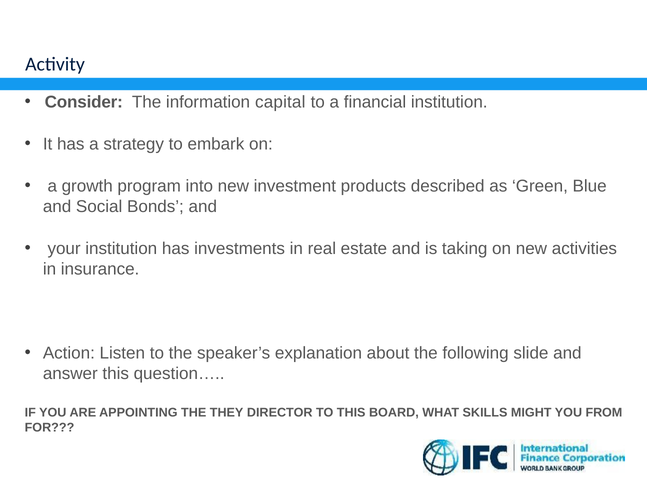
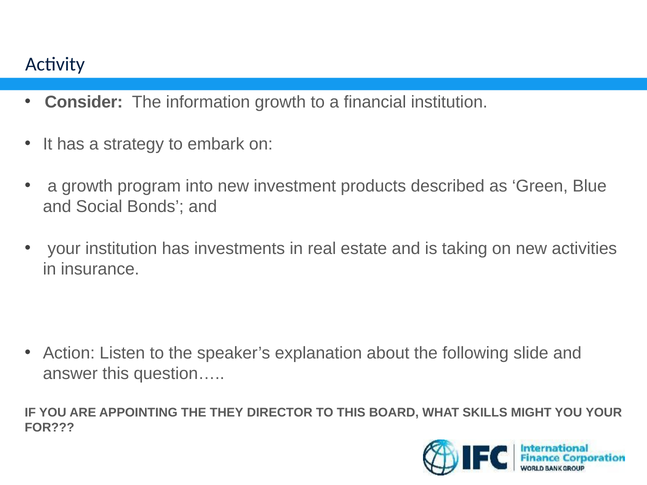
information capital: capital -> growth
YOU FROM: FROM -> YOUR
